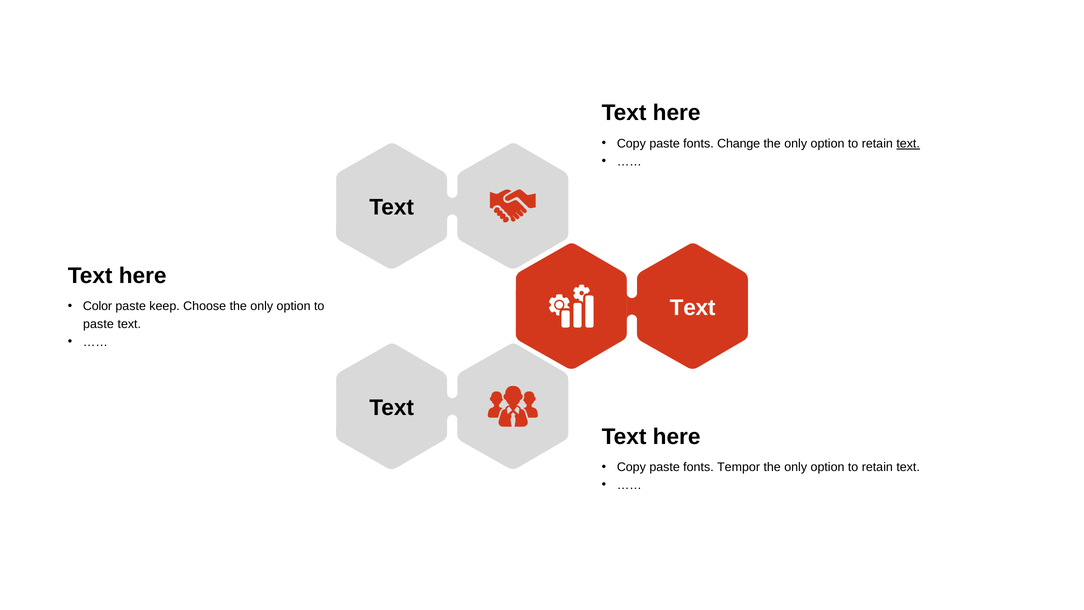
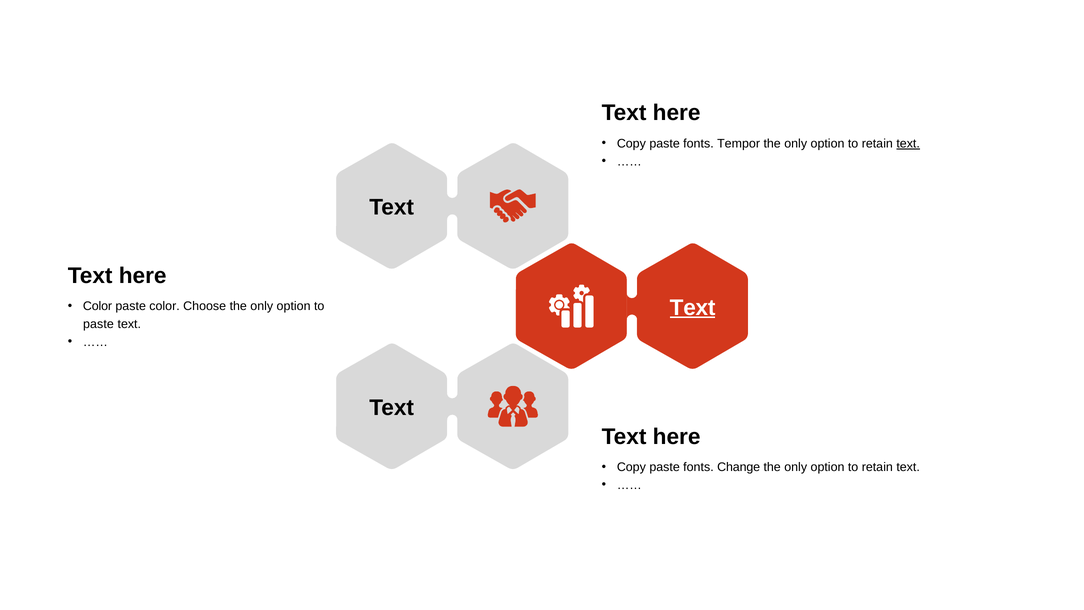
Change: Change -> Tempor
Text at (693, 308) underline: none -> present
paste keep: keep -> color
Tempor: Tempor -> Change
